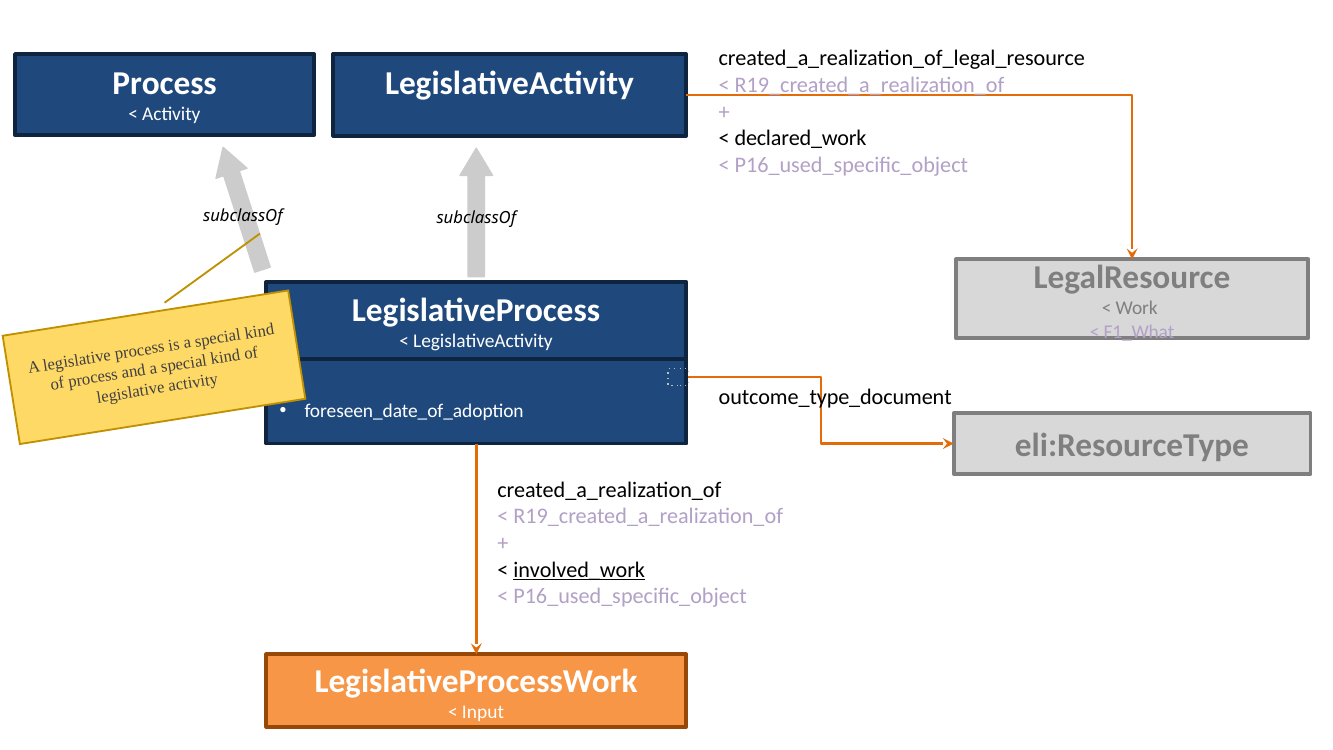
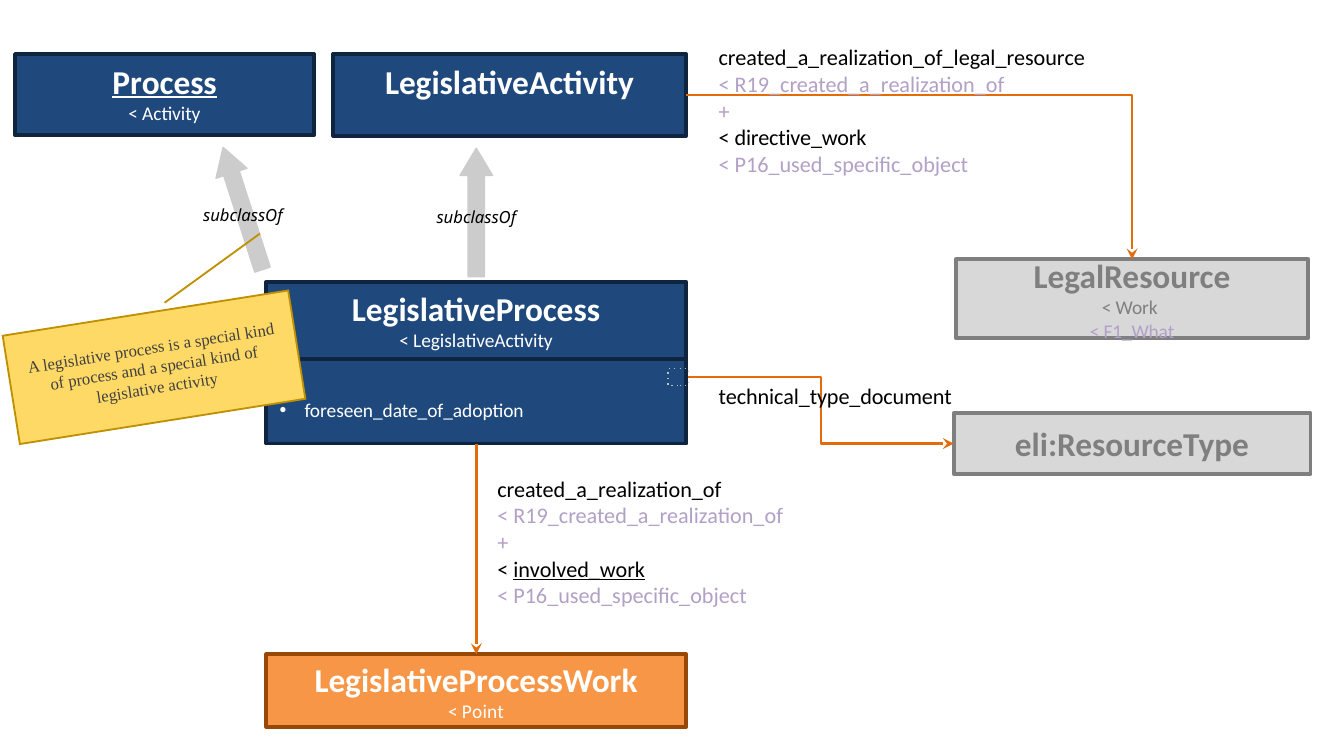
Process at (165, 83) underline: none -> present
declared_work: declared_work -> directive_work
outcome_type_document: outcome_type_document -> technical_type_document
Input: Input -> Point
